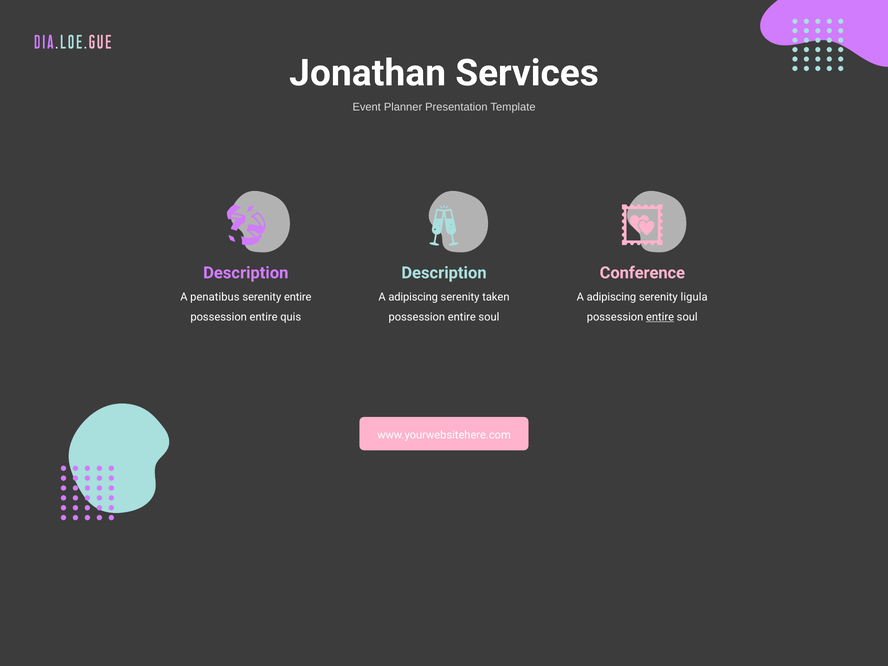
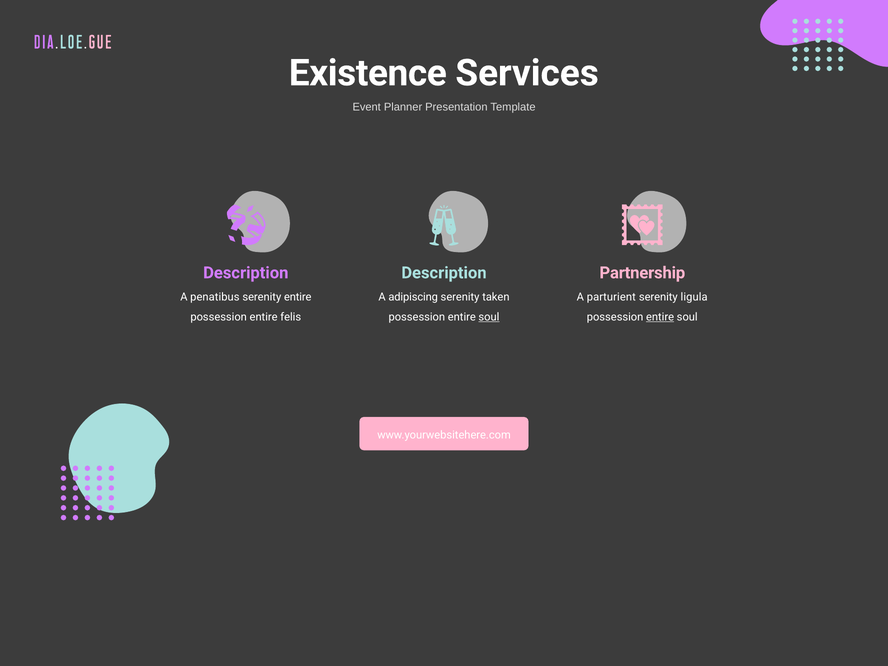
Jonathan: Jonathan -> Existence
Conference: Conference -> Partnership
adipiscing at (611, 297): adipiscing -> parturient
quis: quis -> felis
soul at (489, 317) underline: none -> present
